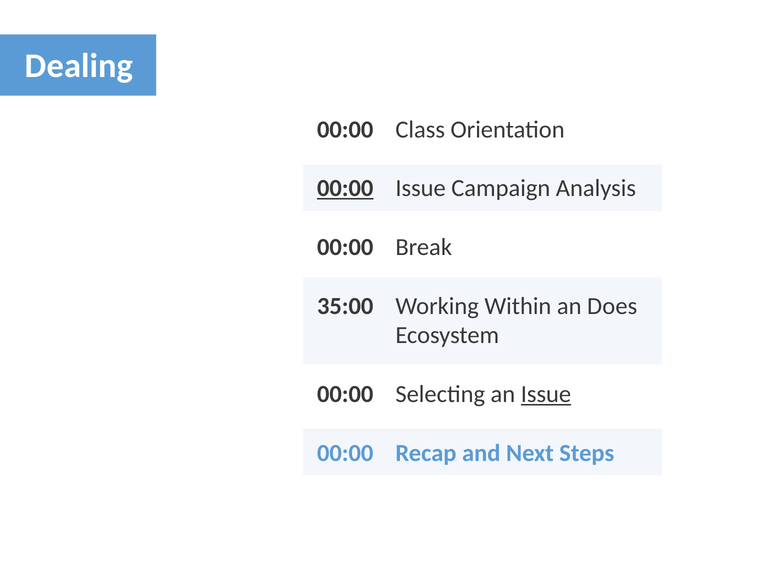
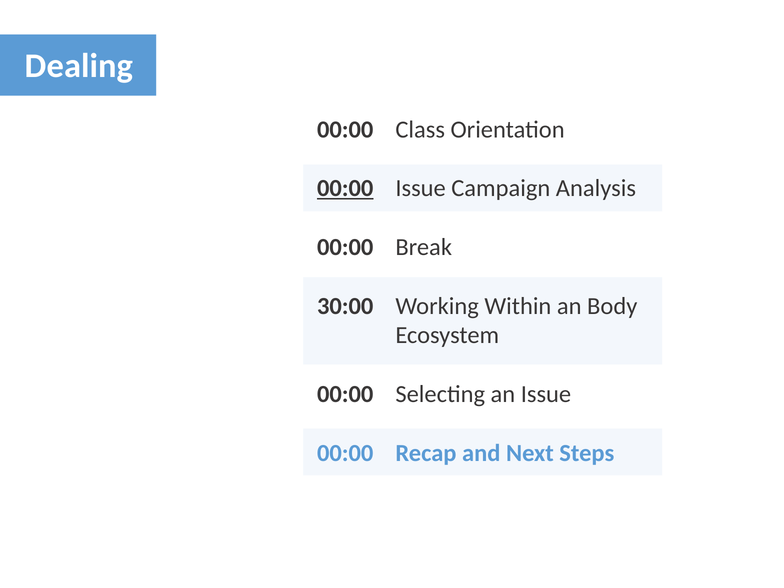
35:00: 35:00 -> 30:00
Does: Does -> Body
Issue at (546, 394) underline: present -> none
